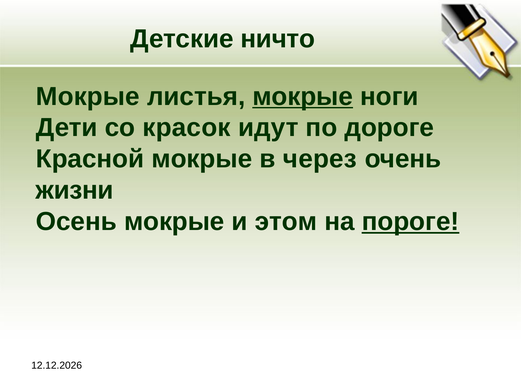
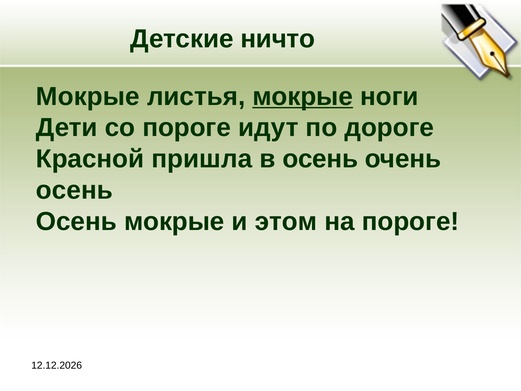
со красок: красок -> пороге
Красной мокрые: мокрые -> пришла
в через: через -> осень
жизни at (75, 190): жизни -> осень
пороге at (410, 221) underline: present -> none
